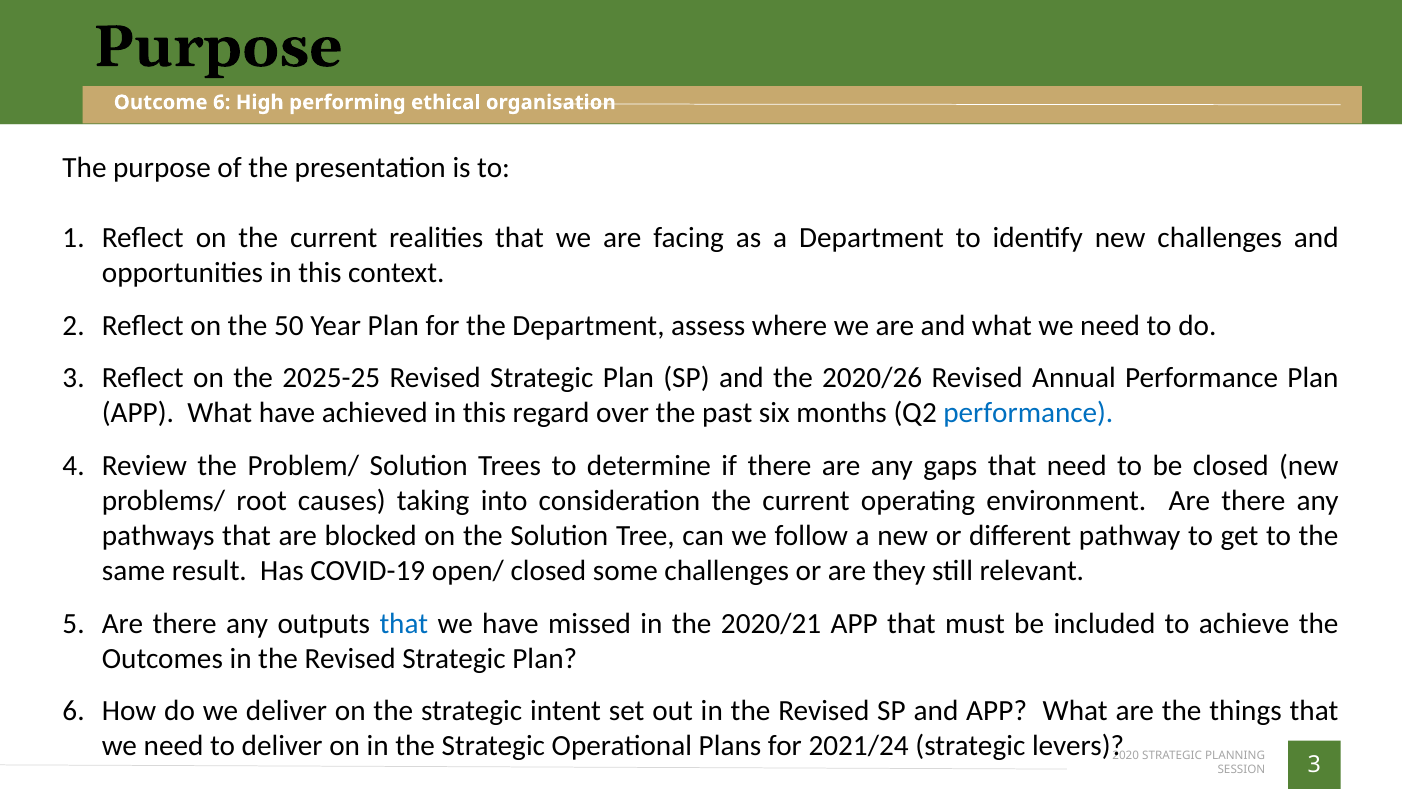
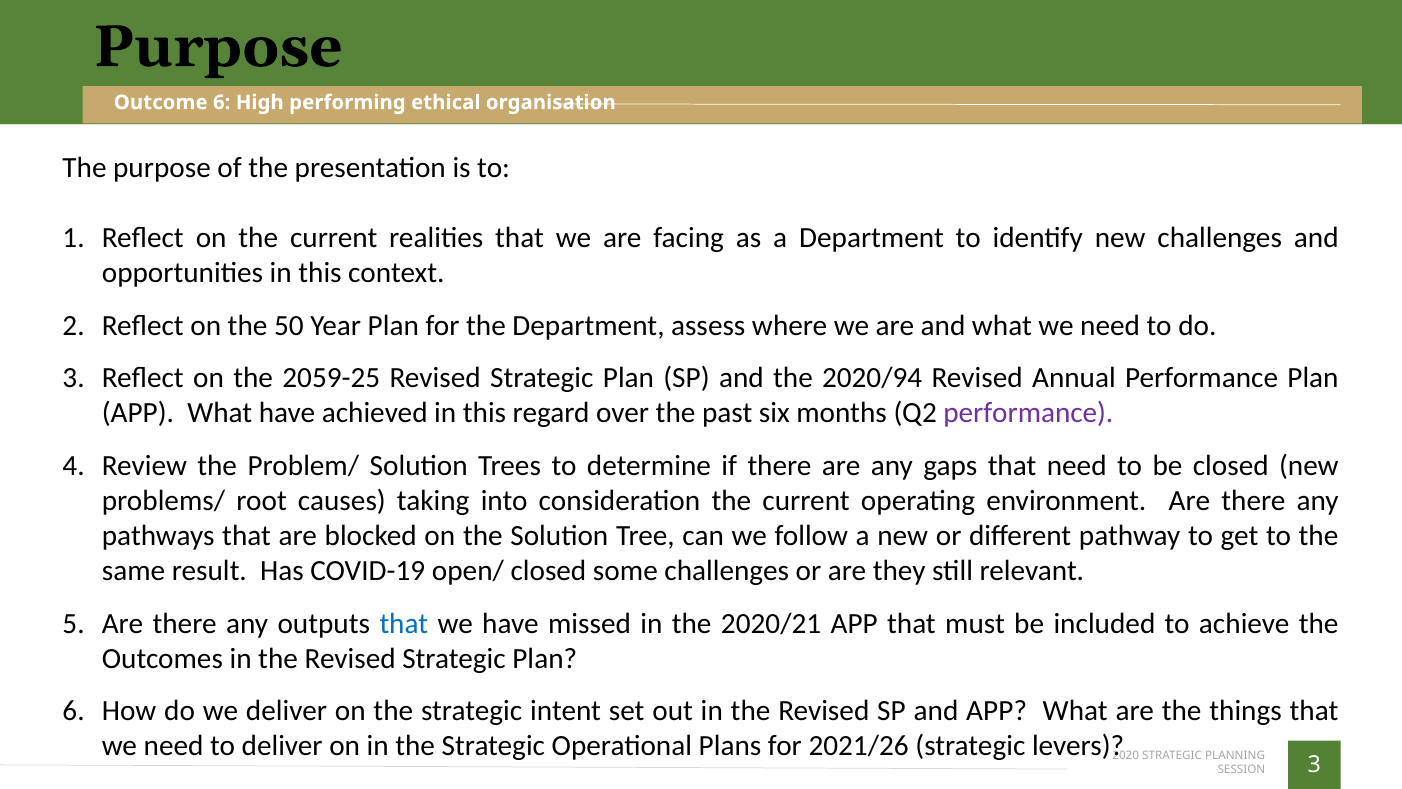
2025-25: 2025-25 -> 2059-25
2020/26: 2020/26 -> 2020/94
performance at (1028, 413) colour: blue -> purple
2021/24: 2021/24 -> 2021/26
